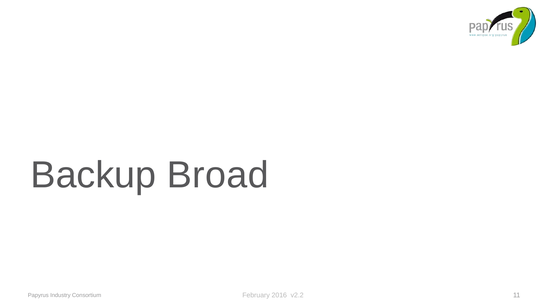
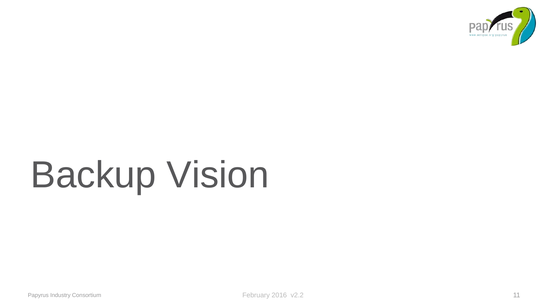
Broad: Broad -> Vision
